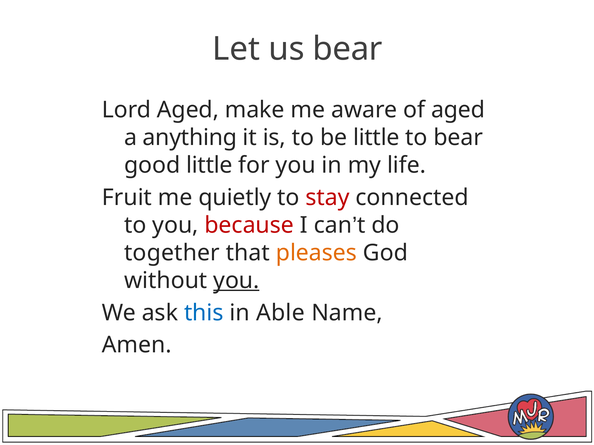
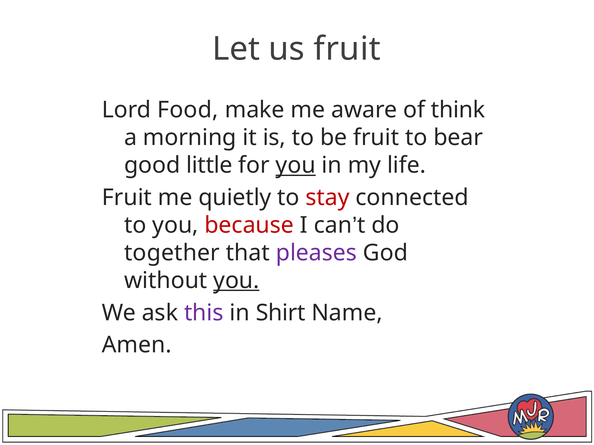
us bear: bear -> fruit
Lord Aged: Aged -> Food
of aged: aged -> think
anything: anything -> morning
be little: little -> fruit
you at (296, 166) underline: none -> present
pleases colour: orange -> purple
this colour: blue -> purple
Able: Able -> Shirt
